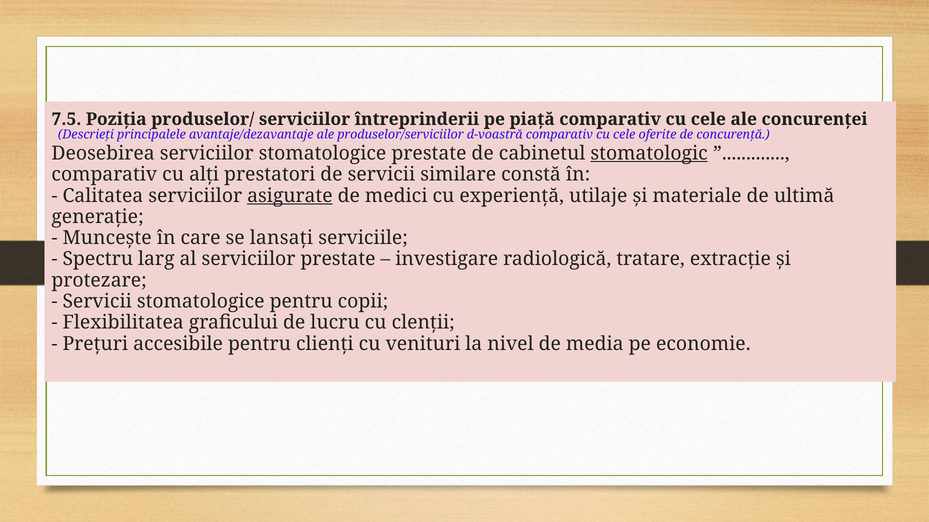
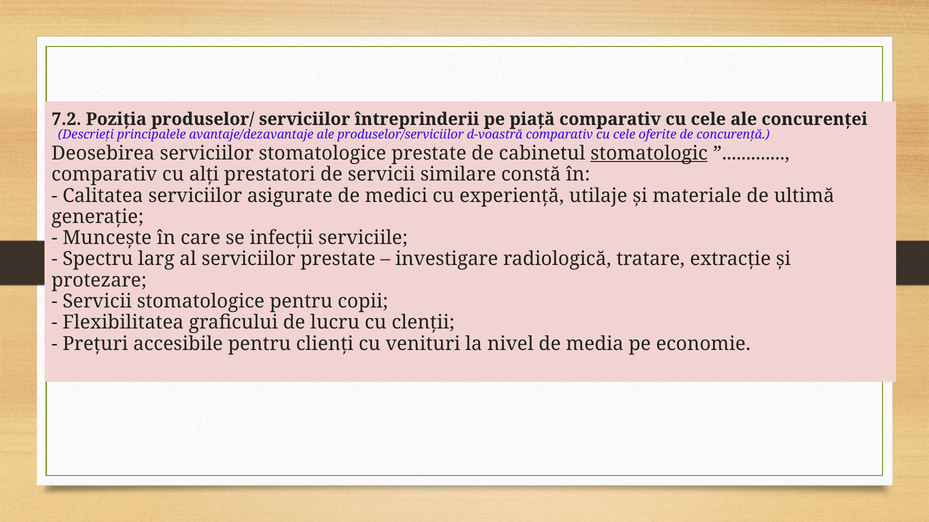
7.5: 7.5 -> 7.2
asigurate underline: present -> none
lansați: lansați -> infecții
